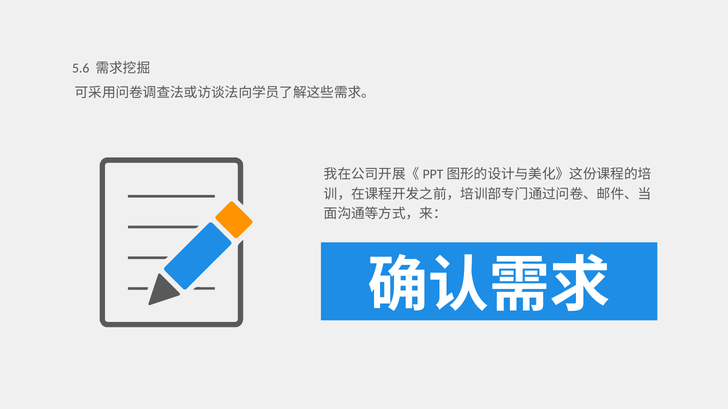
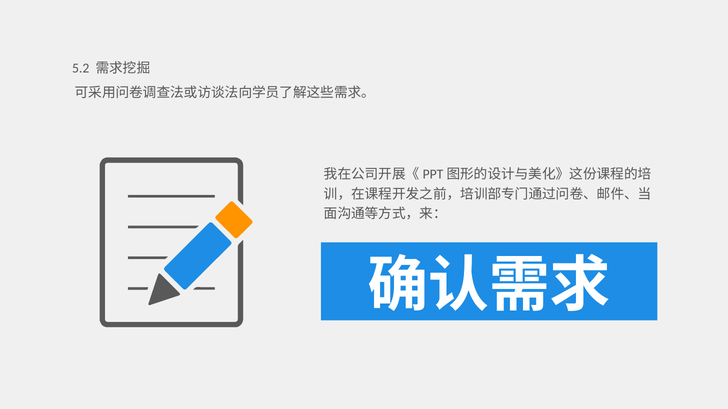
5.6: 5.6 -> 5.2
